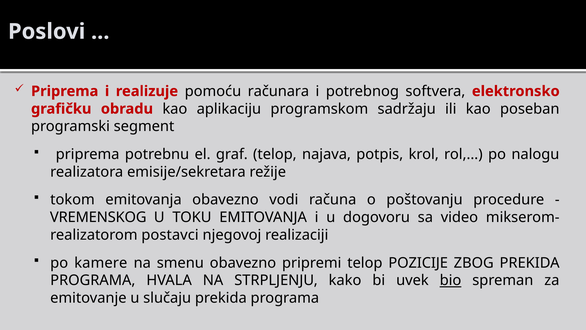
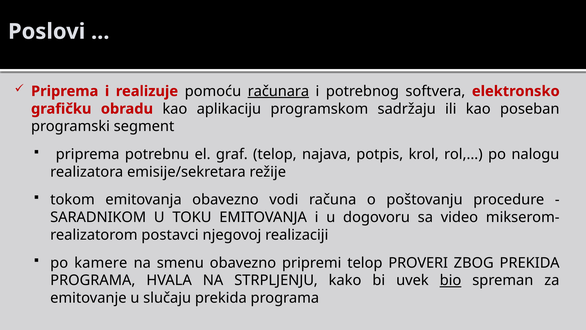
računara underline: none -> present
VREMENSKOG: VREMENSKOG -> SARADNIKOM
POZICIJE: POZICIJE -> PROVERI
